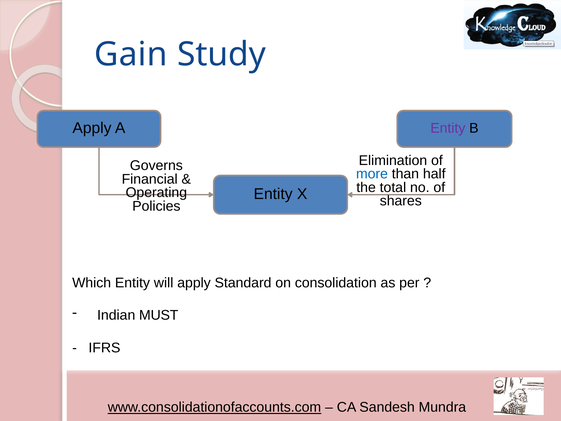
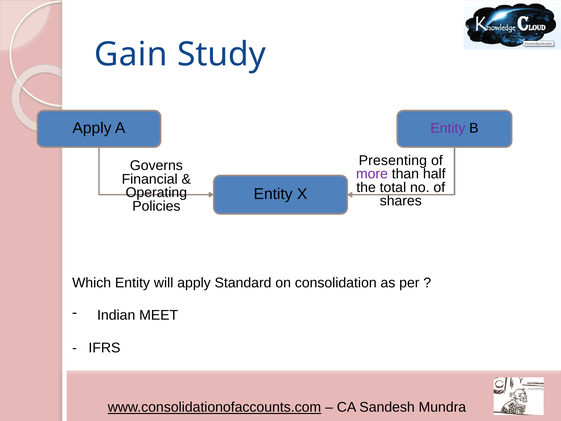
Elimination: Elimination -> Presenting
more colour: blue -> purple
MUST: MUST -> MEET
